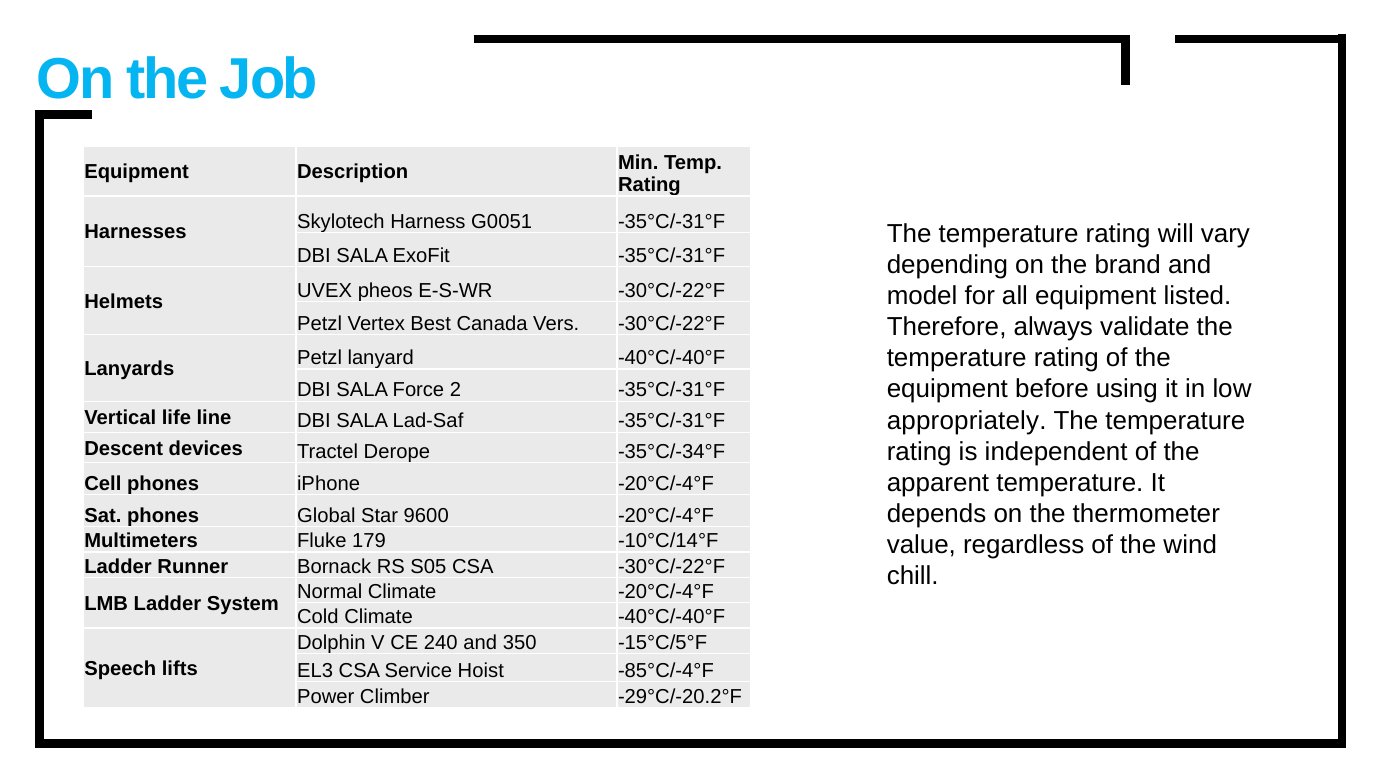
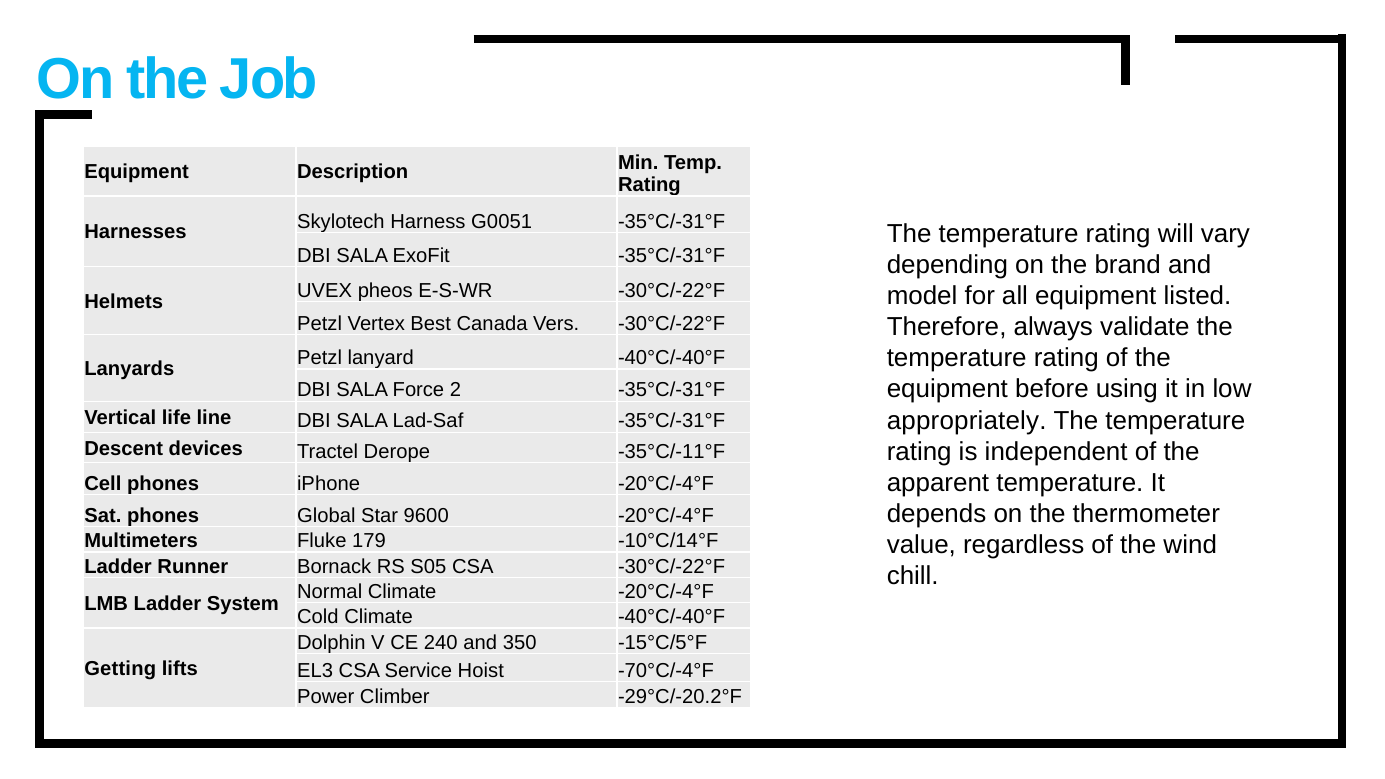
-35°C/-34°F: -35°C/-34°F -> -35°C/-11°F
Speech: Speech -> Getting
-85°C/-4°F: -85°C/-4°F -> -70°C/-4°F
